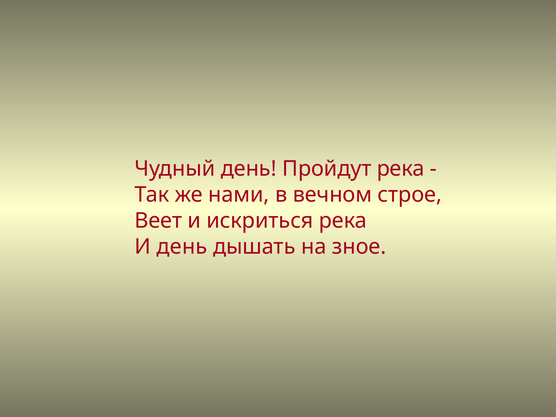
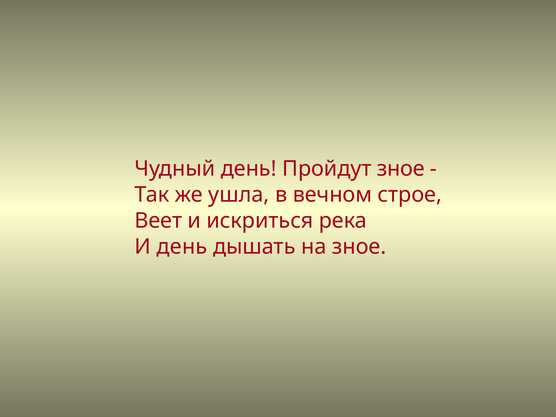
Пройдут река: река -> зное
нами: нами -> ушла
